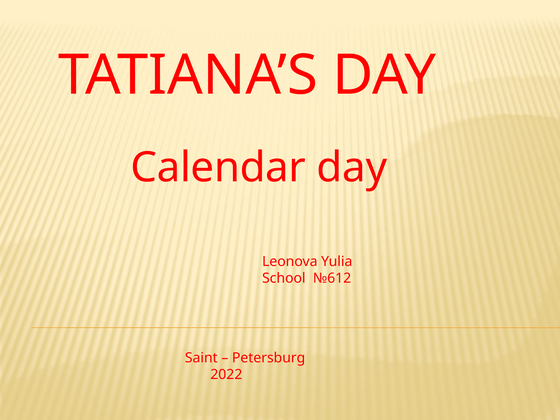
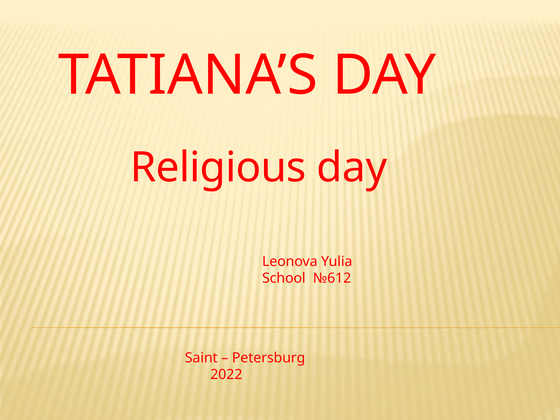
Calendar: Calendar -> Religious
